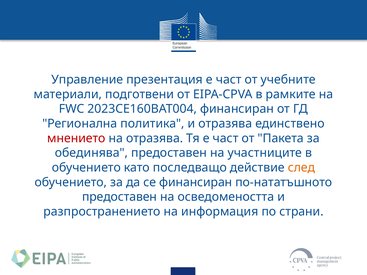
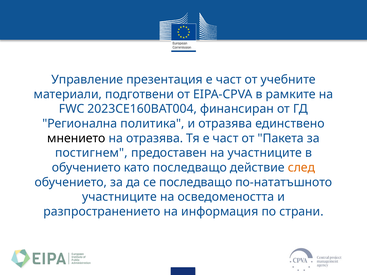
мнението colour: red -> black
обединява: обединява -> постигнем
се финансиран: финансиран -> последващо
предоставен at (120, 197): предоставен -> участниците
